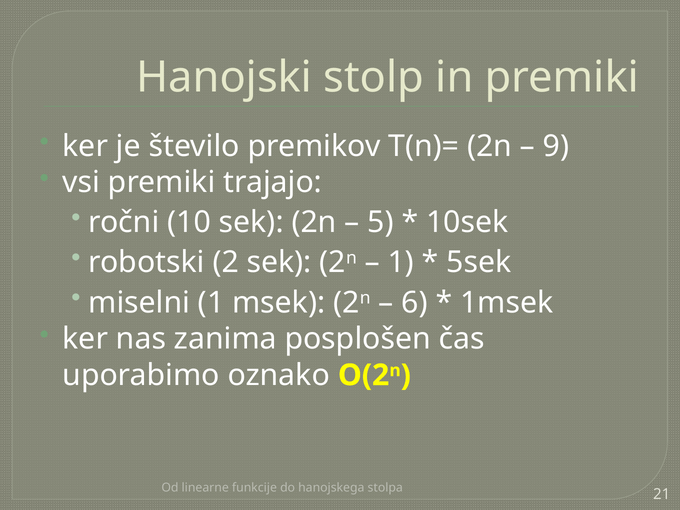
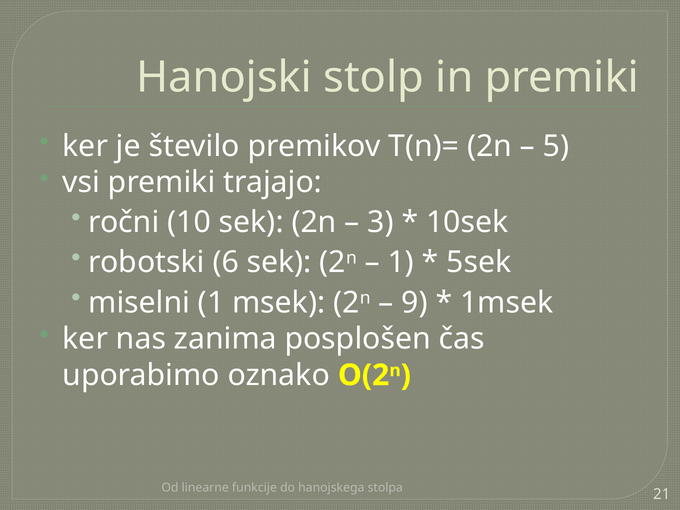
9: 9 -> 5
5: 5 -> 3
2: 2 -> 6
6: 6 -> 9
